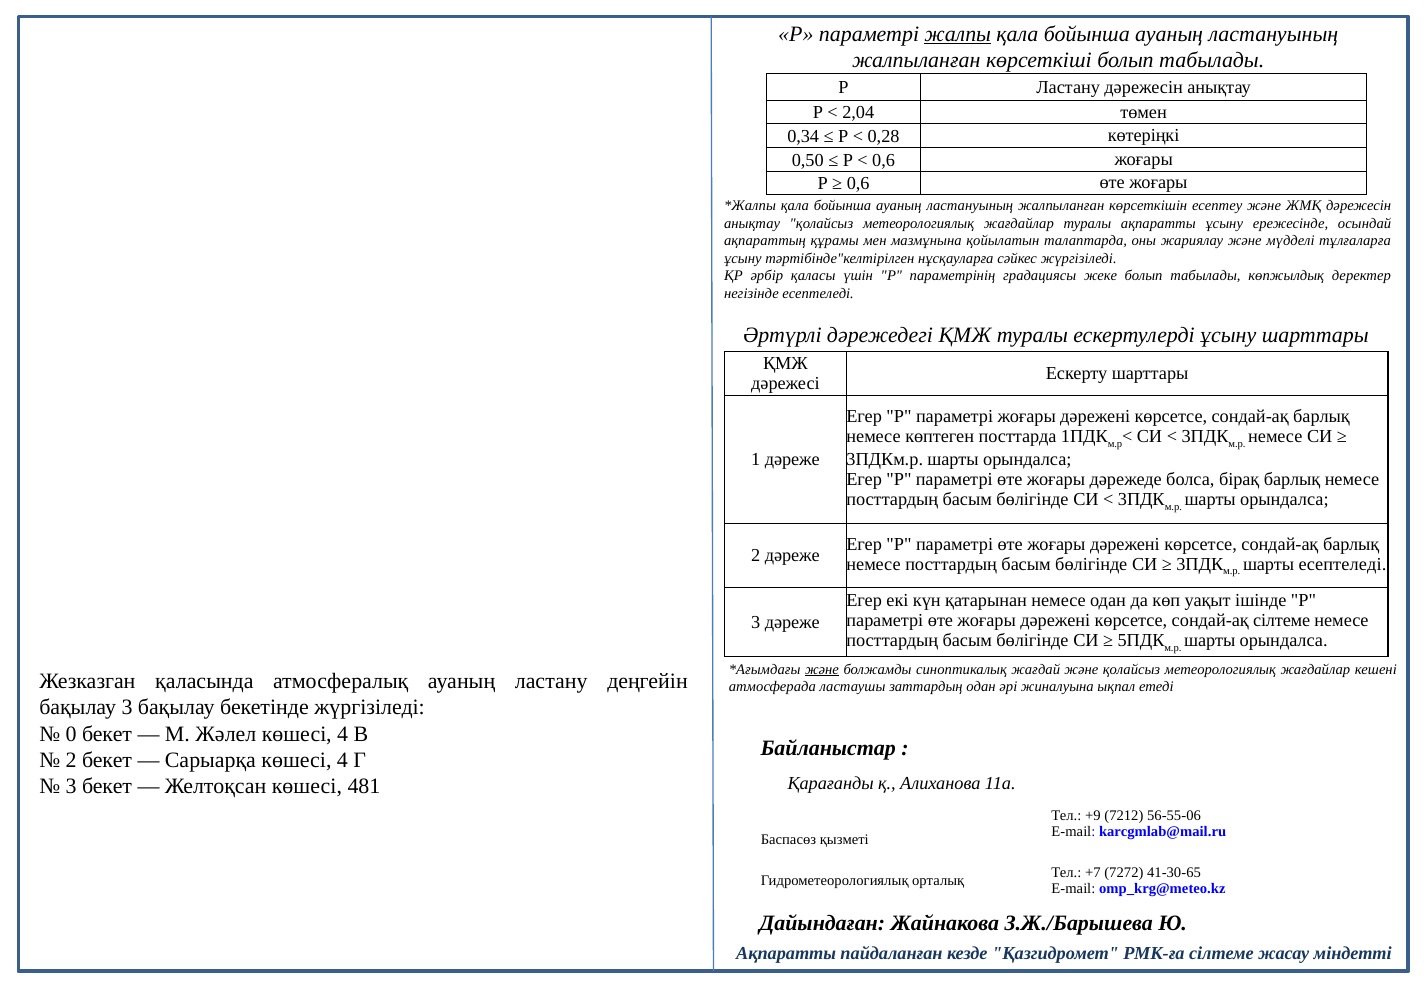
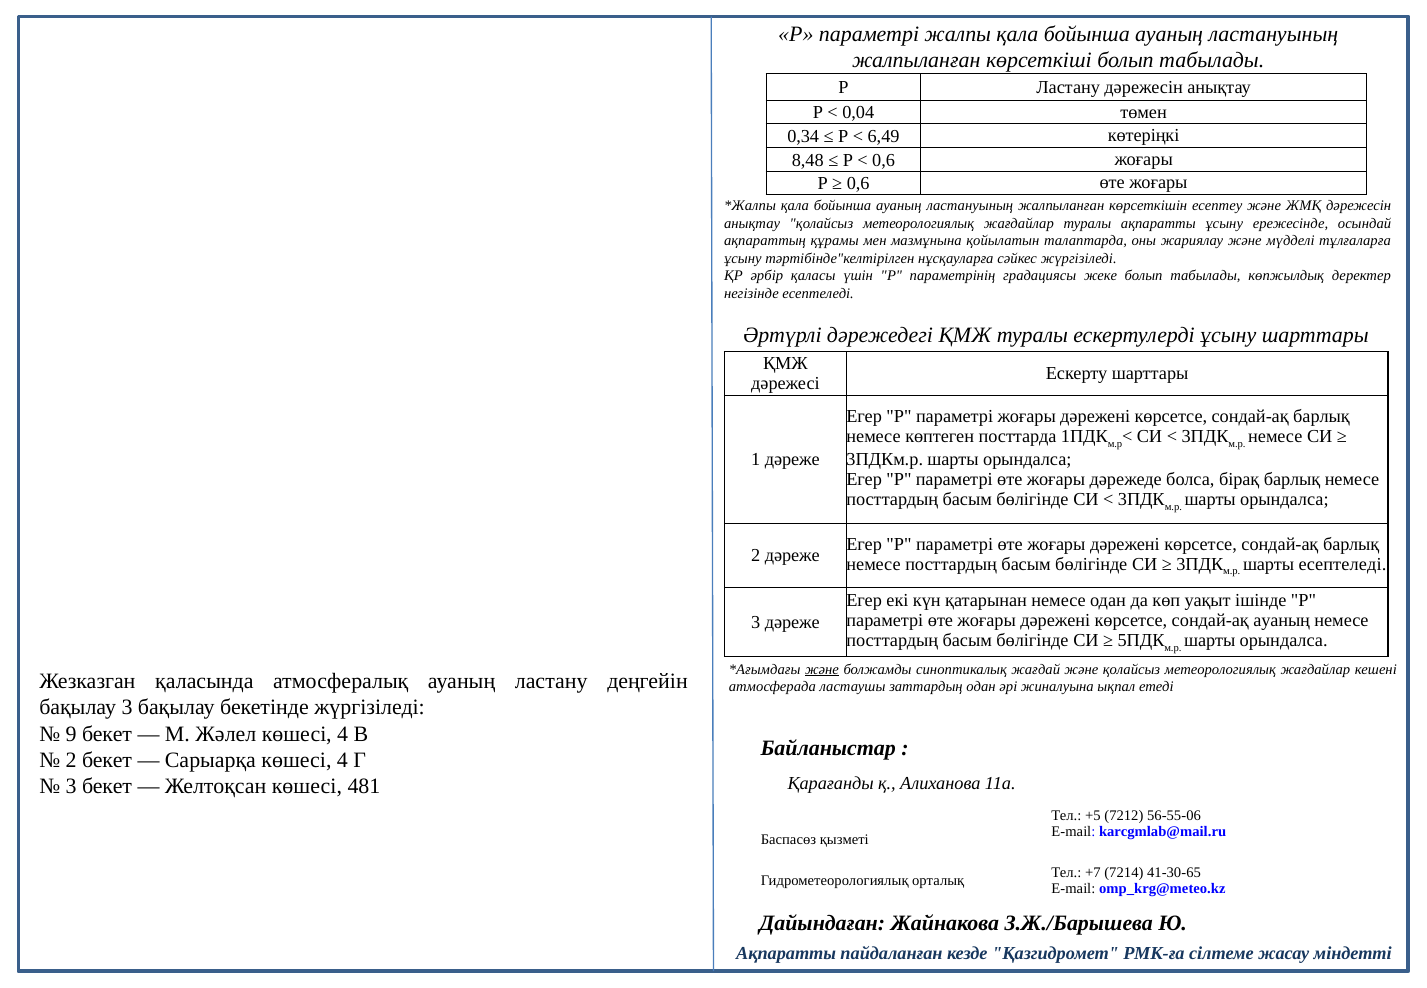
жалпы underline: present -> none
2,04: 2,04 -> 0,04
0,28: 0,28 -> 6,49
0,50: 0,50 -> 8,48
сондай-ақ сілтеме: сілтеме -> ауаның
0: 0 -> 9
+9: +9 -> +5
7272: 7272 -> 7214
